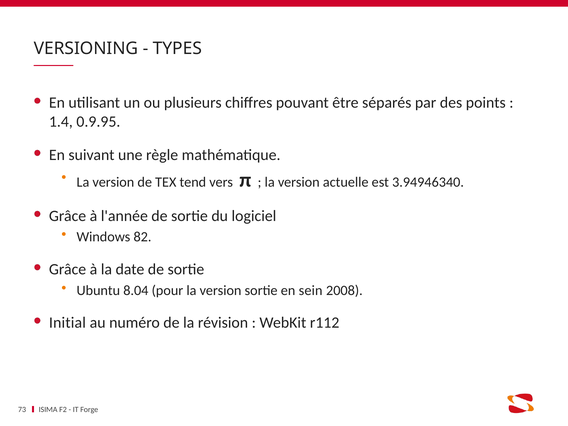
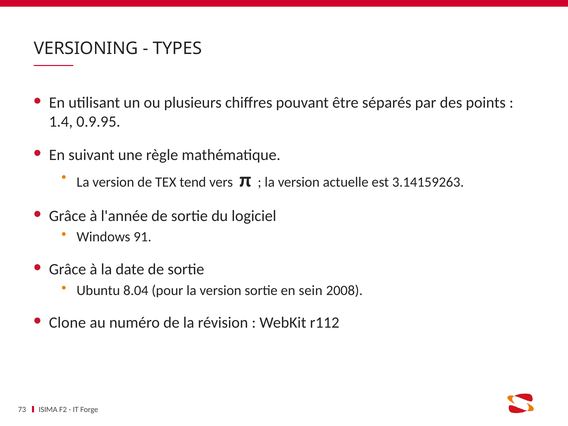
3.94946340: 3.94946340 -> 3.14159263
82: 82 -> 91
Initial: Initial -> Clone
